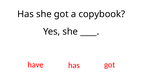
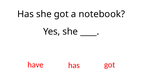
copybook: copybook -> notebook
